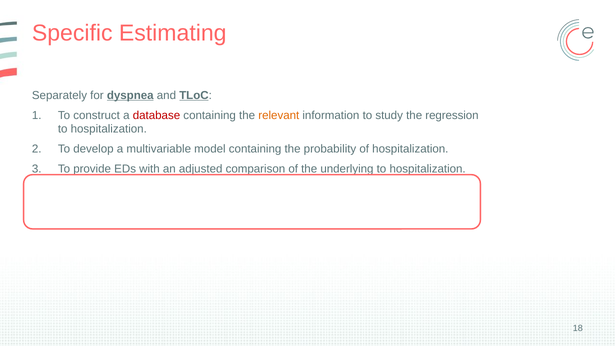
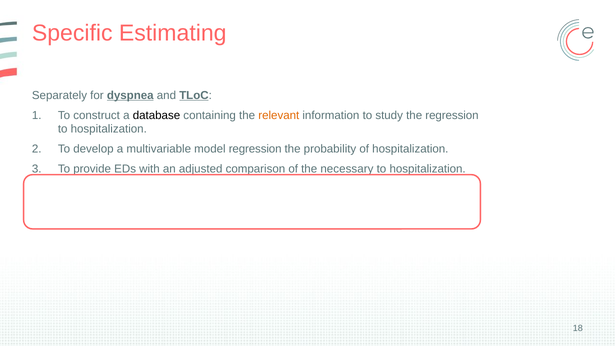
database colour: red -> black
model containing: containing -> regression
underlying: underlying -> necessary
